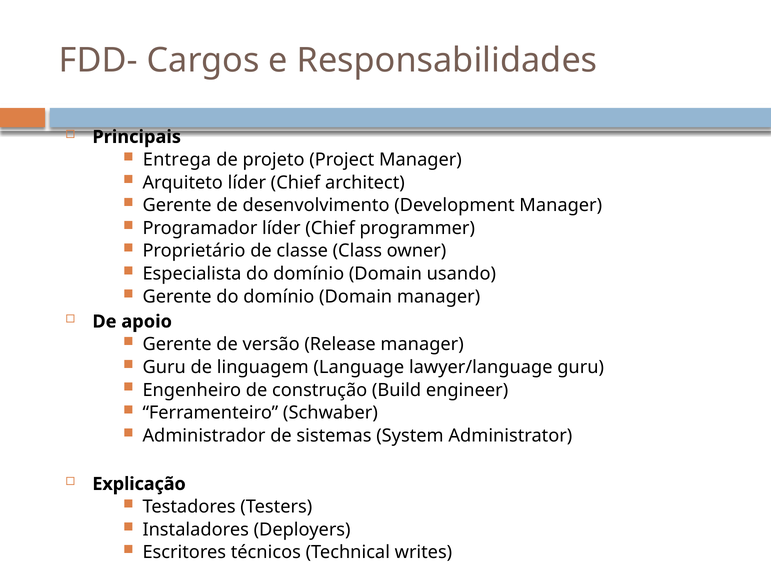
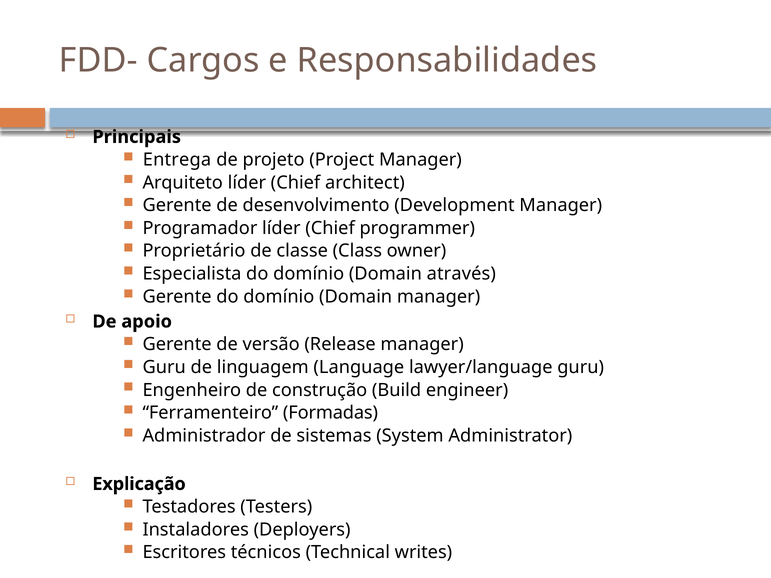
usando: usando -> através
Schwaber: Schwaber -> Formadas
